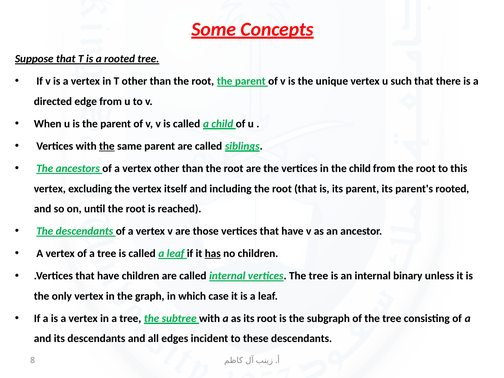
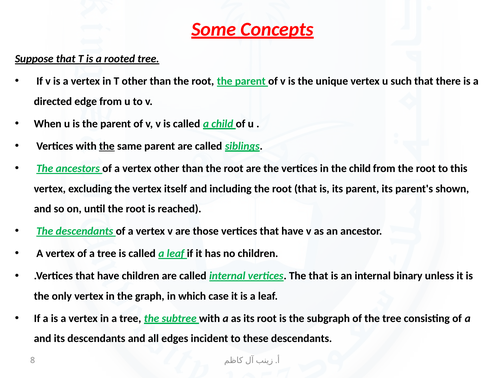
parent's rooted: rooted -> shown
has underline: present -> none
vertices The tree: tree -> that
